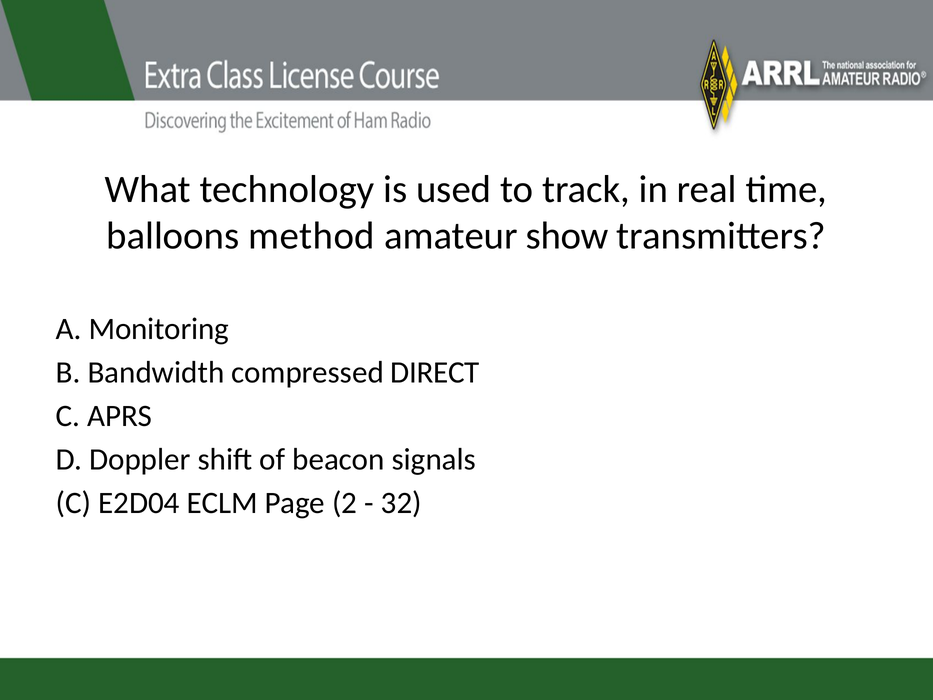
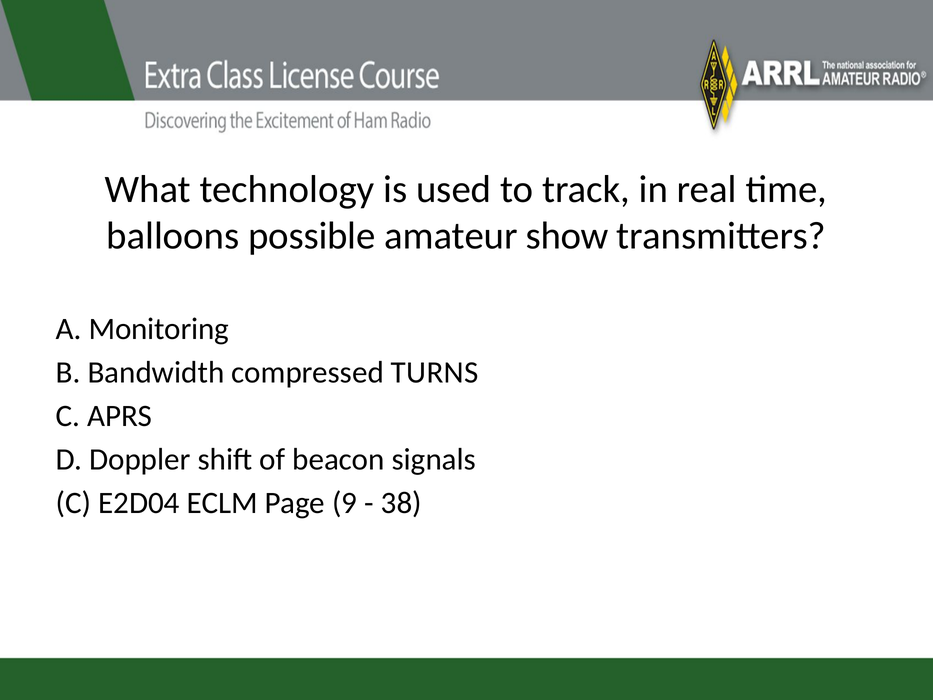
method: method -> possible
DIRECT: DIRECT -> TURNS
2: 2 -> 9
32: 32 -> 38
